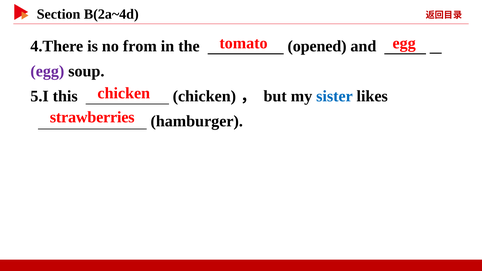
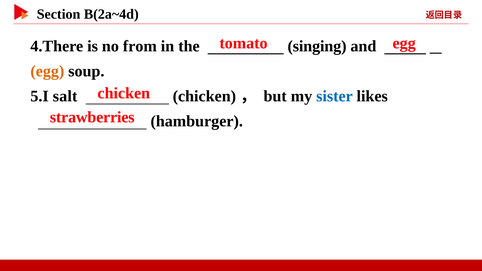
opened: opened -> singing
egg at (47, 71) colour: purple -> orange
this: this -> salt
